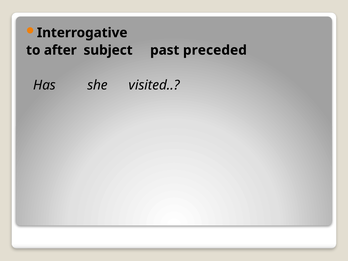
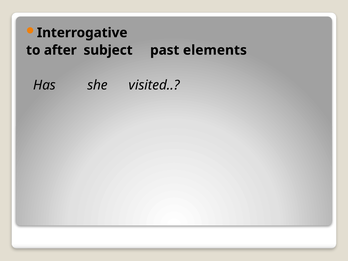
preceded: preceded -> elements
